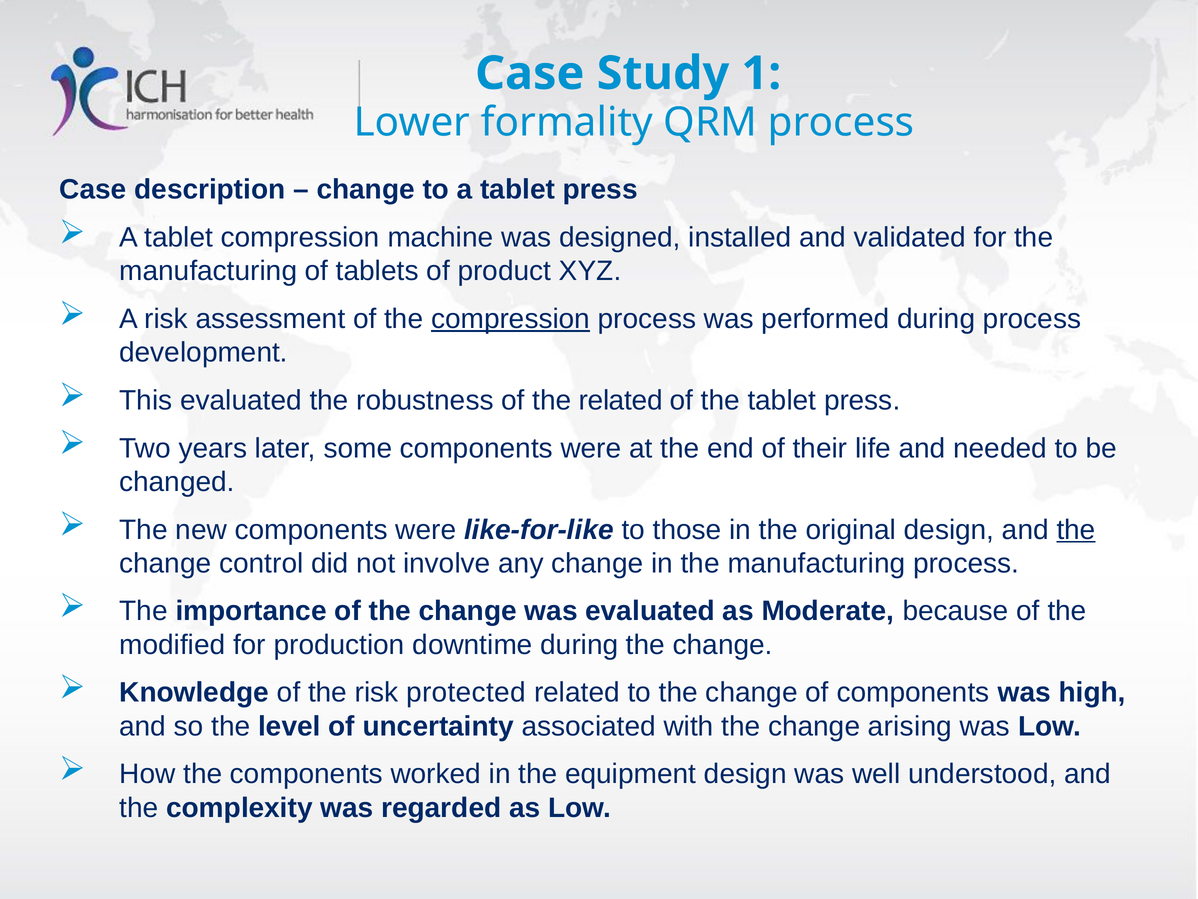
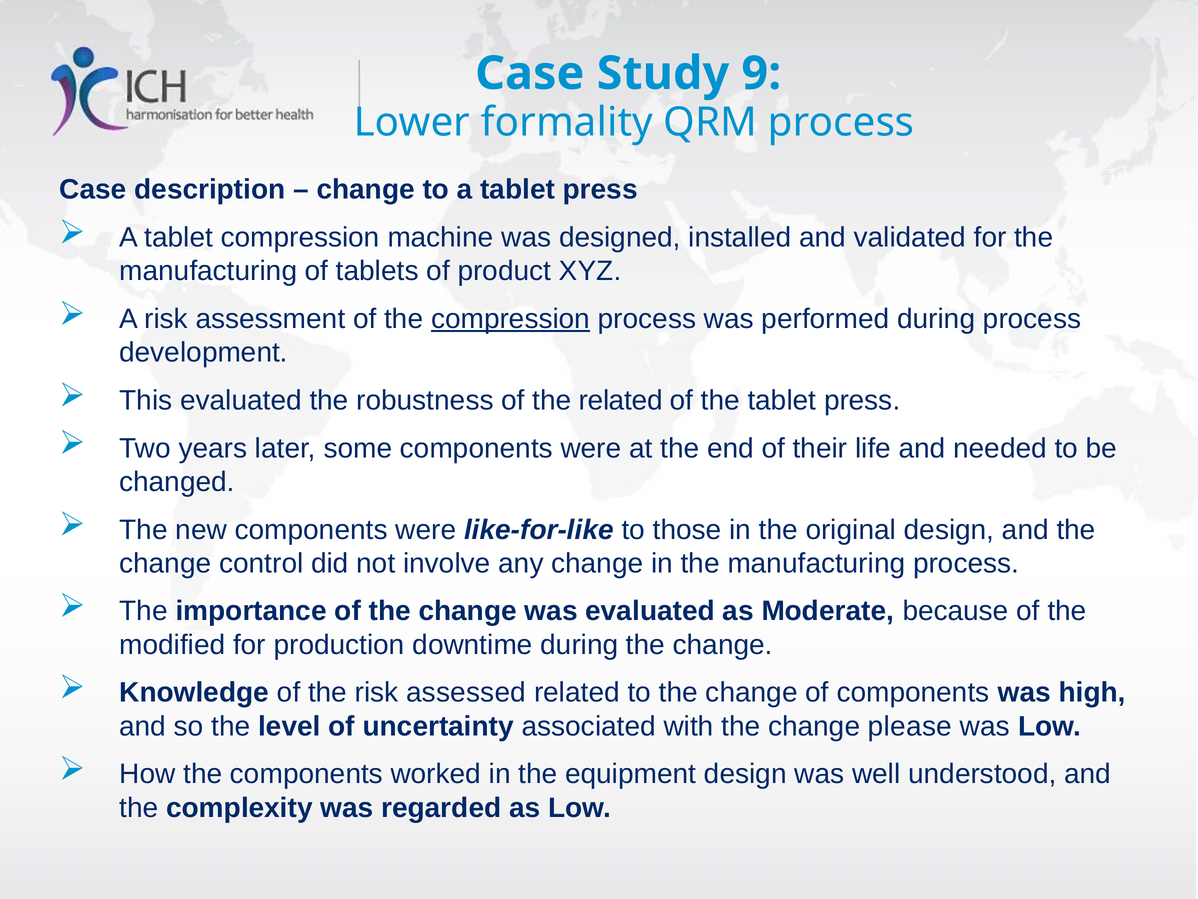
1: 1 -> 9
the at (1076, 529) underline: present -> none
protected: protected -> assessed
arising: arising -> please
